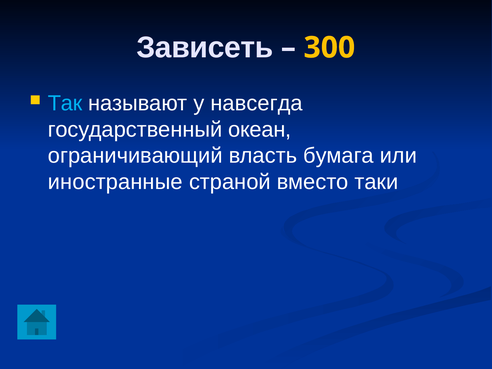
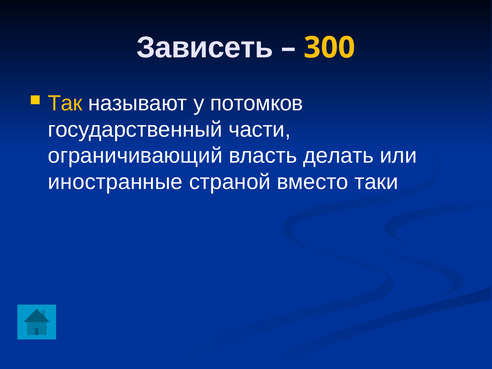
Так colour: light blue -> yellow
навсегда: навсегда -> потомков
океан: океан -> части
бумага: бумага -> делать
